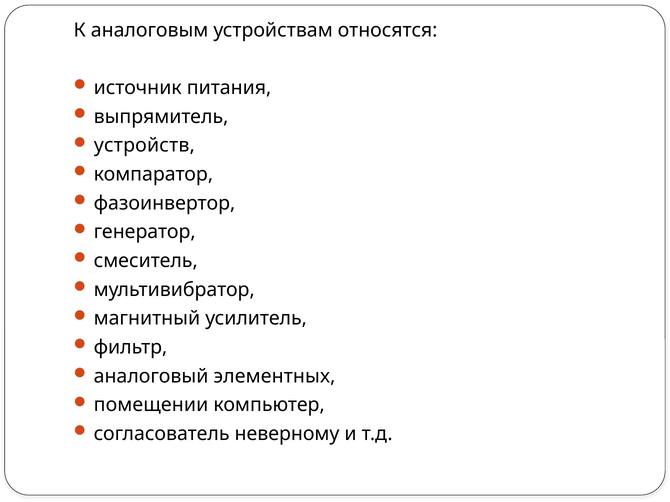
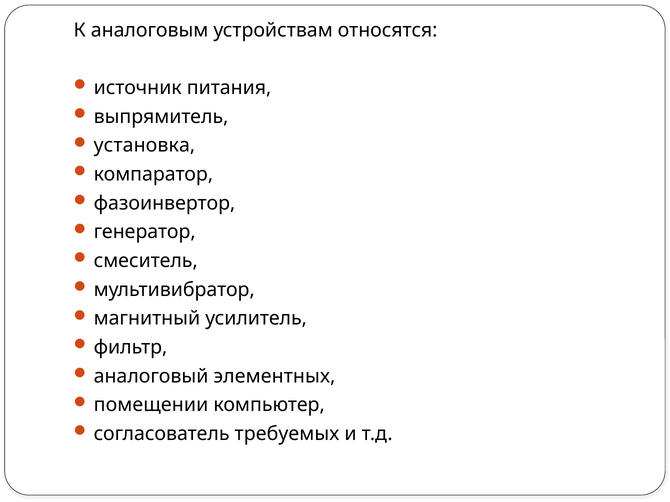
устройств: устройств -> установка
неверному: неверному -> требуемых
